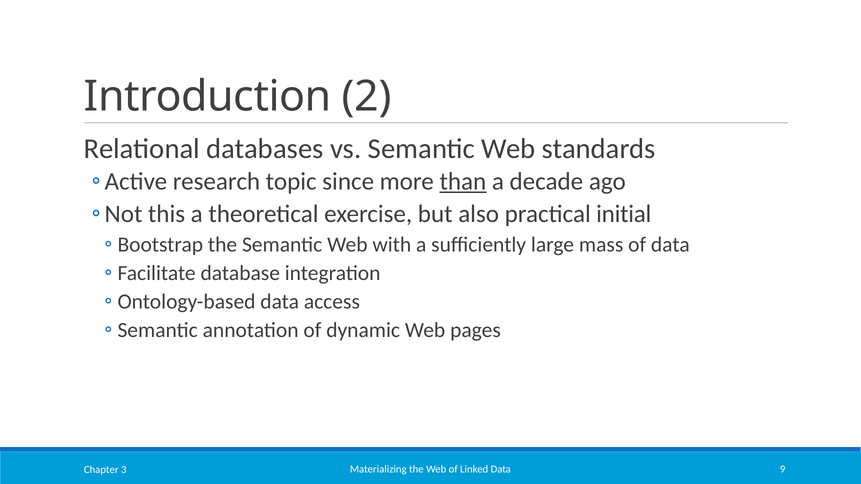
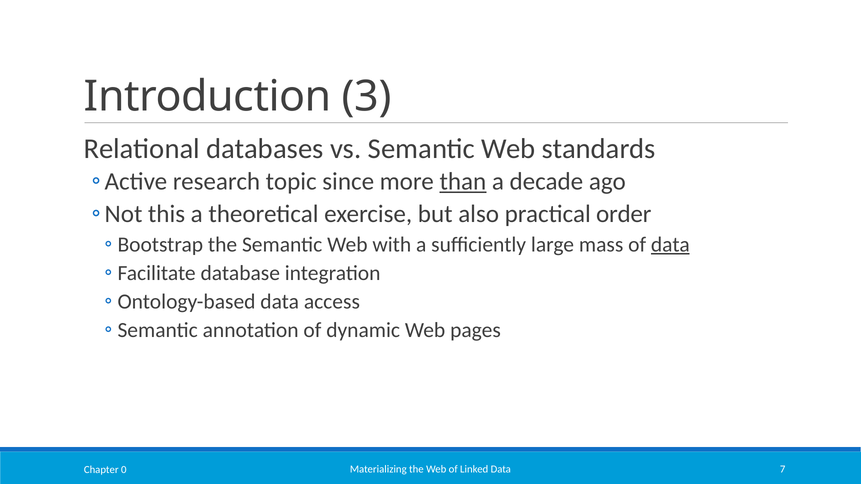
2: 2 -> 3
initial: initial -> order
data at (670, 245) underline: none -> present
9: 9 -> 7
3: 3 -> 0
